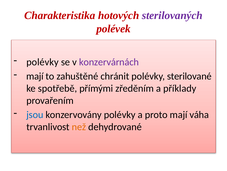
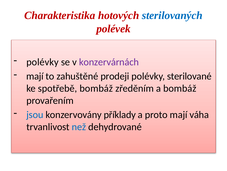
sterilovaných colour: purple -> blue
chránit: chránit -> prodeji
spotřebě přímými: přímými -> bombáž
a příklady: příklady -> bombáž
konzervovány polévky: polévky -> příklady
než colour: orange -> blue
